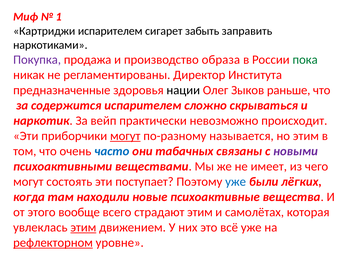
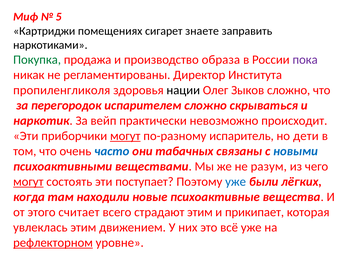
1: 1 -> 5
Картриджи испарителем: испарителем -> помещениях
забыть: забыть -> знаете
Покупка colour: purple -> green
пока colour: green -> purple
предназначенные: предназначенные -> пропиленгликоля
Зыков раньше: раньше -> сложно
содержится: содержится -> перегородок
называется: называется -> испаритель
но этим: этим -> дети
новыми colour: purple -> blue
имеет: имеет -> разум
могут at (28, 182) underline: none -> present
вообще: вообще -> считает
самолётах: самолётах -> прикипает
этим at (83, 227) underline: present -> none
